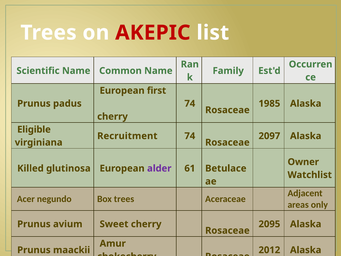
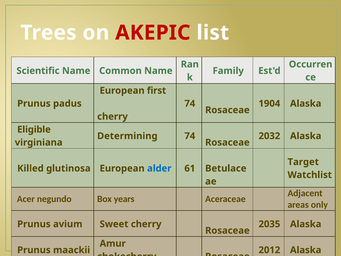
1985: 1985 -> 1904
Recruitment: Recruitment -> Determining
2097: 2097 -> 2032
Owner: Owner -> Target
alder colour: purple -> blue
Box trees: trees -> years
2095: 2095 -> 2035
